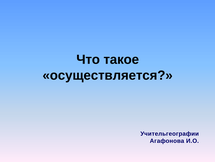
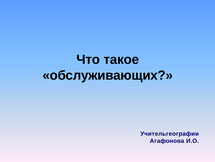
осуществляется: осуществляется -> обслуживающих
